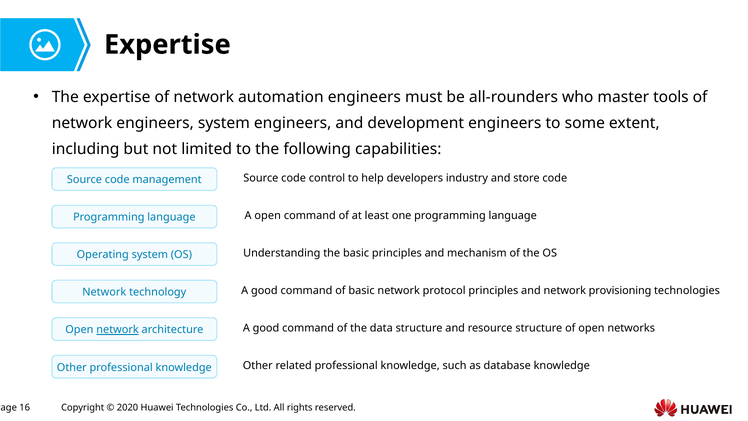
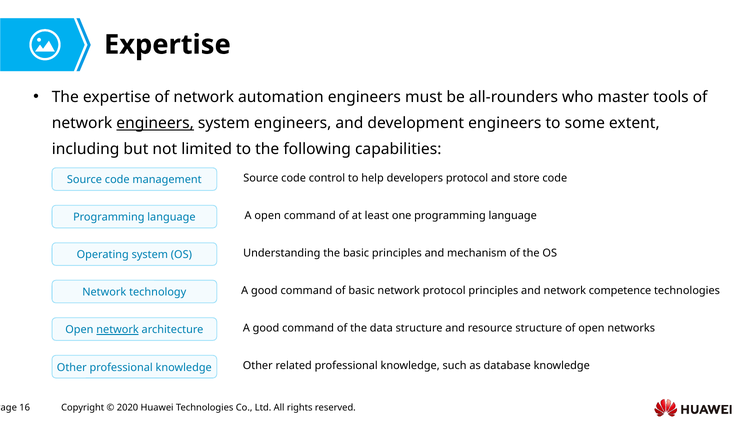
engineers at (155, 123) underline: none -> present
developers industry: industry -> protocol
provisioning: provisioning -> competence
